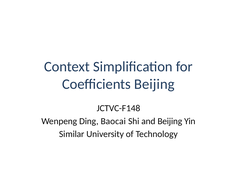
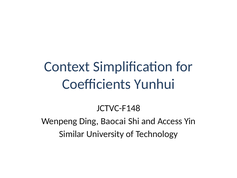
Coefficients Beijing: Beijing -> Yunhui
and Beijing: Beijing -> Access
